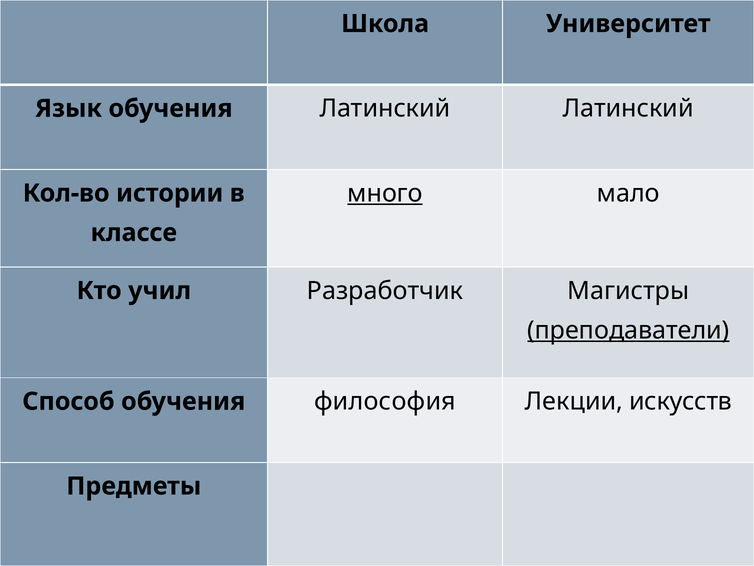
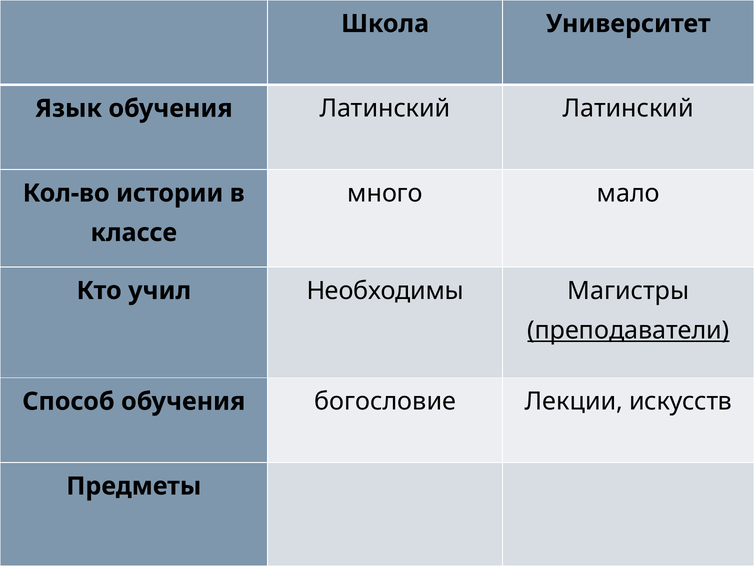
много underline: present -> none
Разработчик: Разработчик -> Необходимы
философия: философия -> богословие
